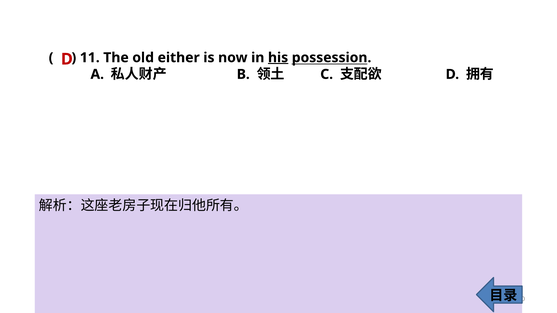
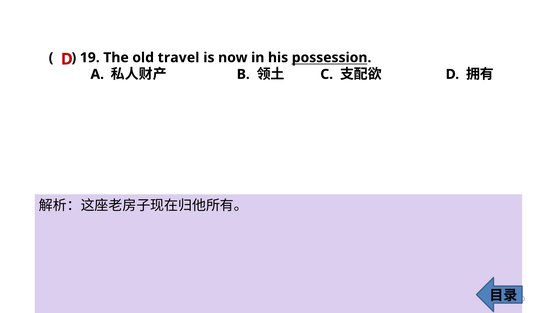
11: 11 -> 19
either: either -> travel
his underline: present -> none
